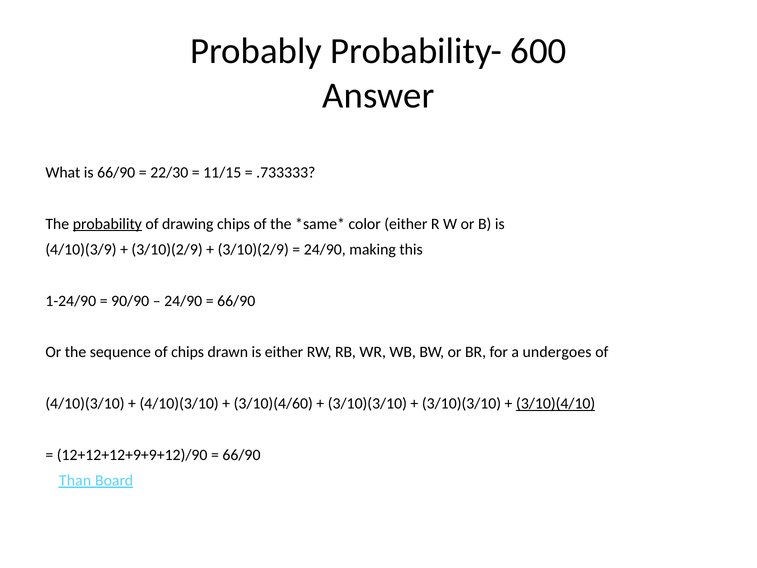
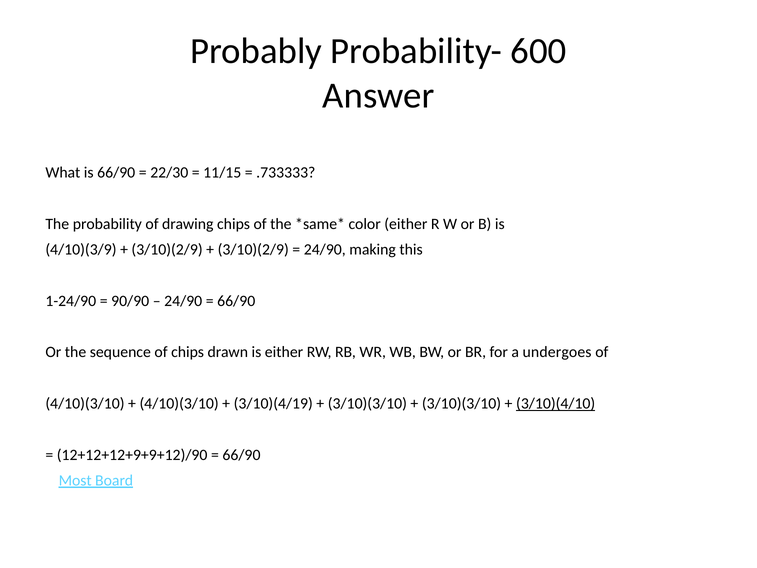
probability underline: present -> none
3/10)(4/60: 3/10)(4/60 -> 3/10)(4/19
Than: Than -> Most
